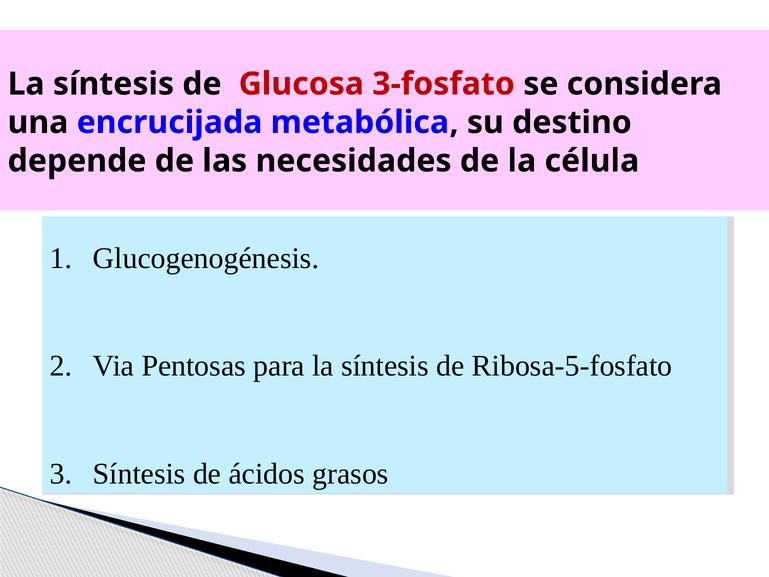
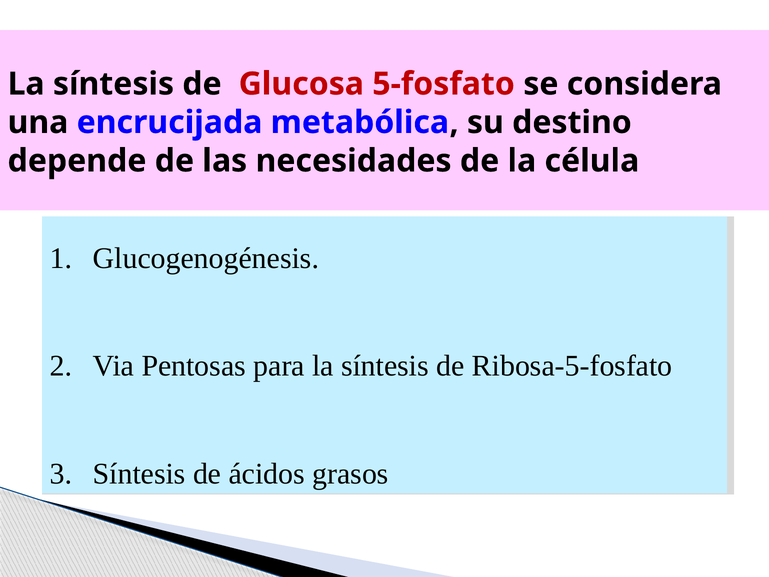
3-fosfato: 3-fosfato -> 5-fosfato
